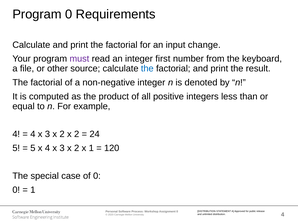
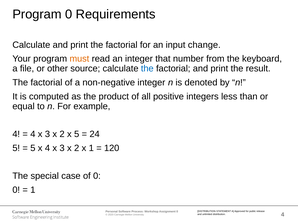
must colour: purple -> orange
first: first -> that
2 x 2: 2 -> 5
